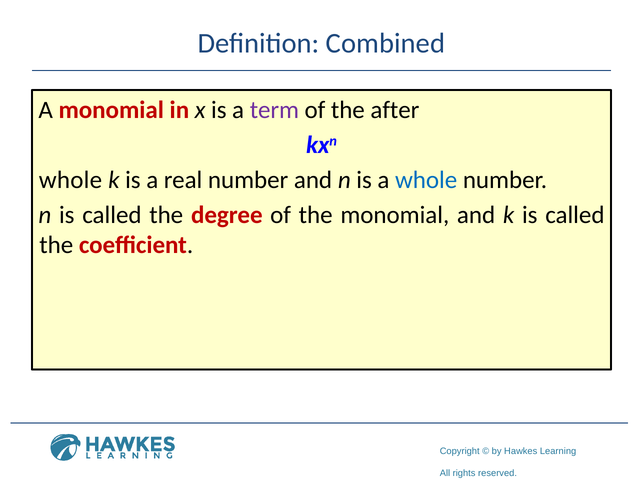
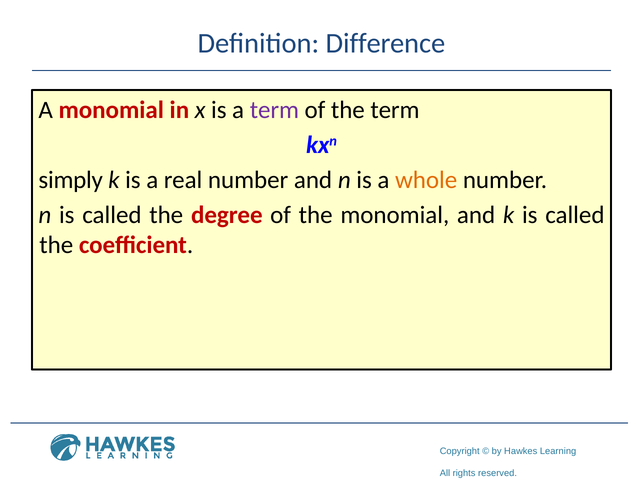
Combined: Combined -> Difference
the after: after -> term
whole at (70, 180): whole -> simply
whole at (426, 180) colour: blue -> orange
